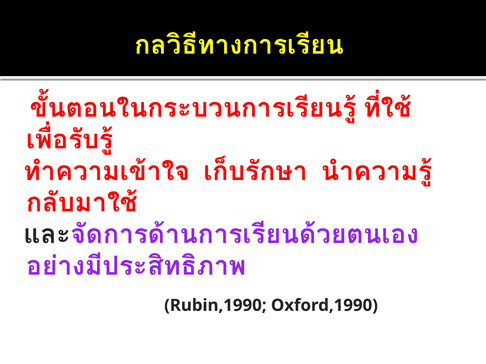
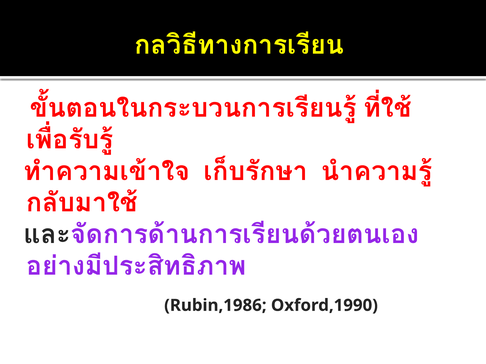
Rubin,1990: Rubin,1990 -> Rubin,1986
